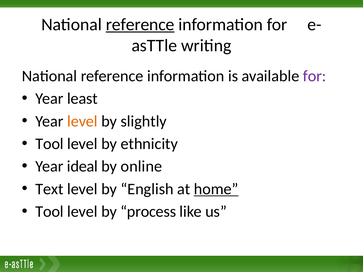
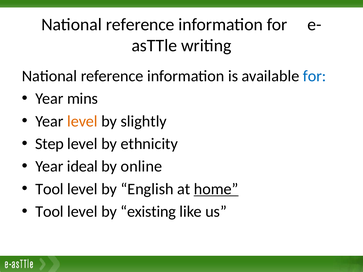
reference at (140, 25) underline: present -> none
for at (315, 76) colour: purple -> blue
least: least -> mins
Tool at (49, 144): Tool -> Step
Text at (49, 189): Text -> Tool
process: process -> existing
